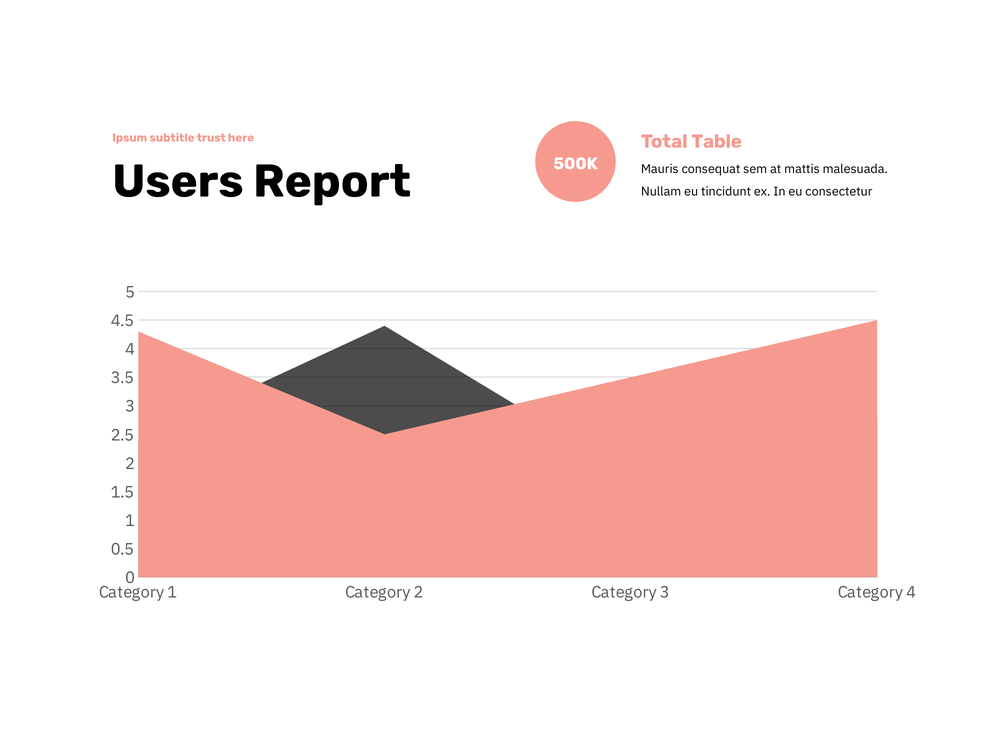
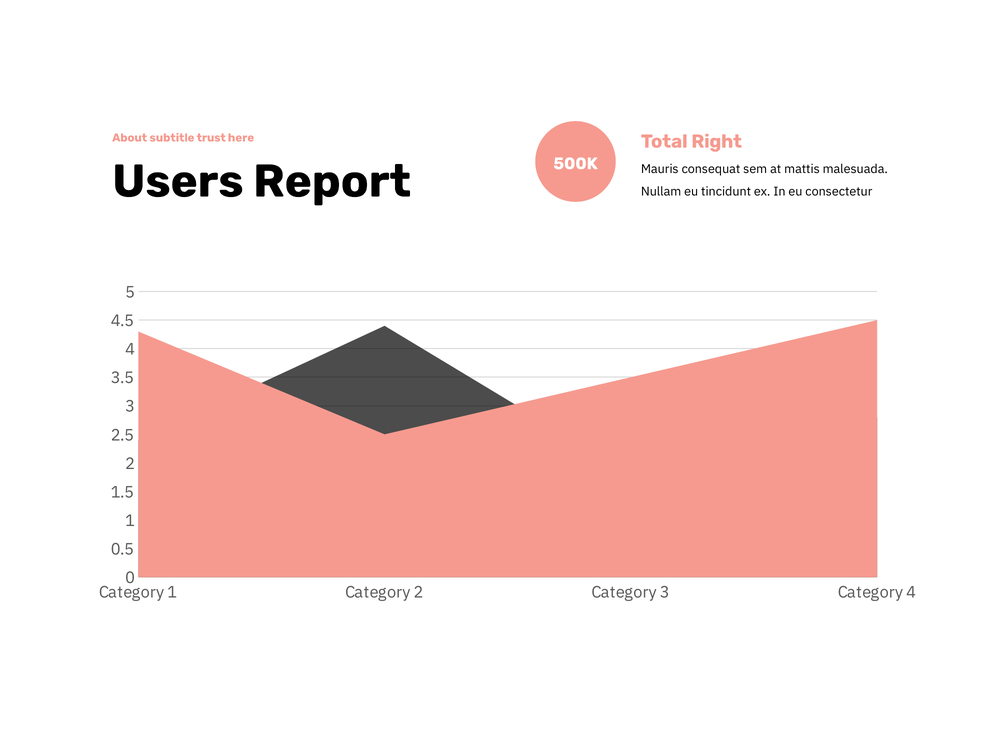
Ipsum: Ipsum -> About
Table: Table -> Right
